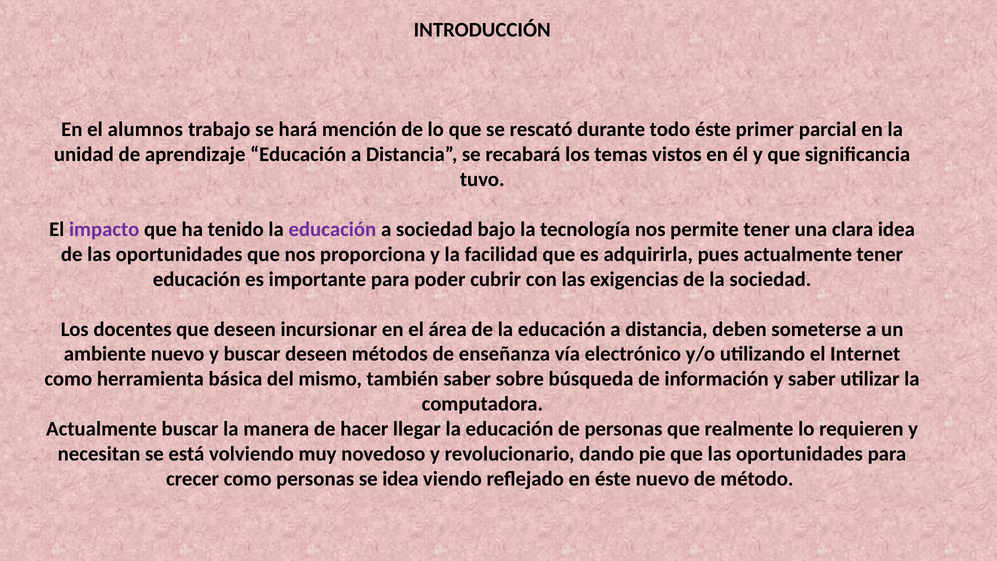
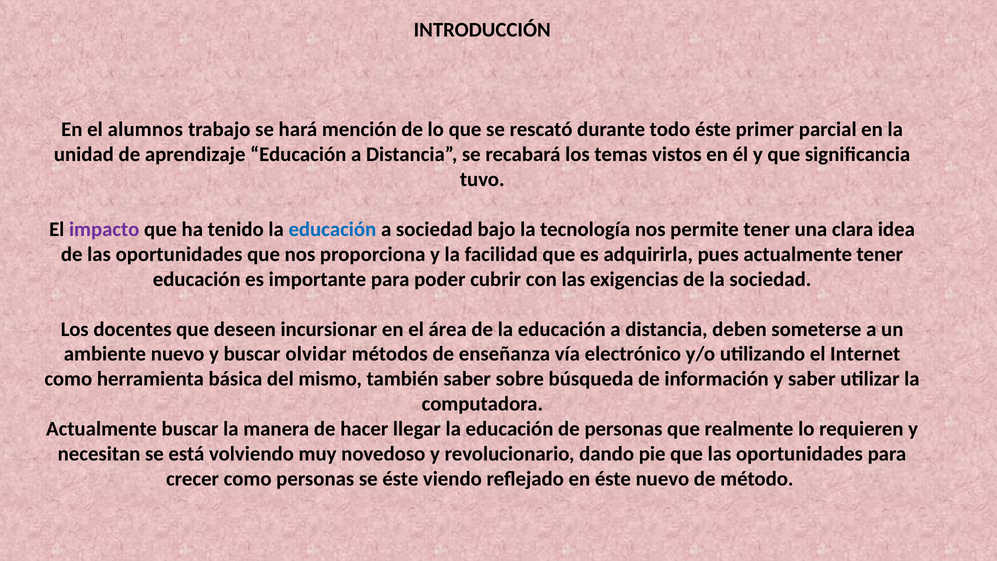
educación at (332, 229) colour: purple -> blue
buscar deseen: deseen -> olvidar
se idea: idea -> éste
